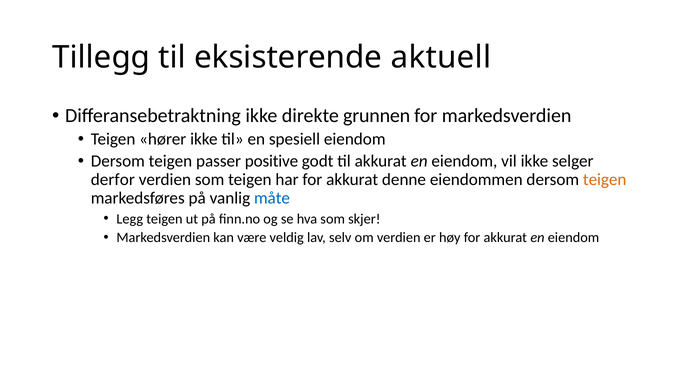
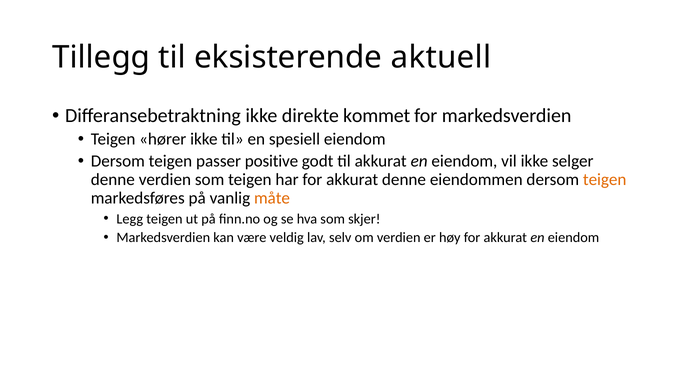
grunnen: grunnen -> kommet
derfor at (113, 180): derfor -> denne
måte colour: blue -> orange
